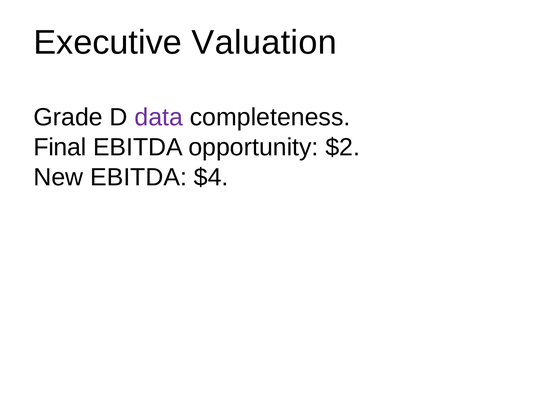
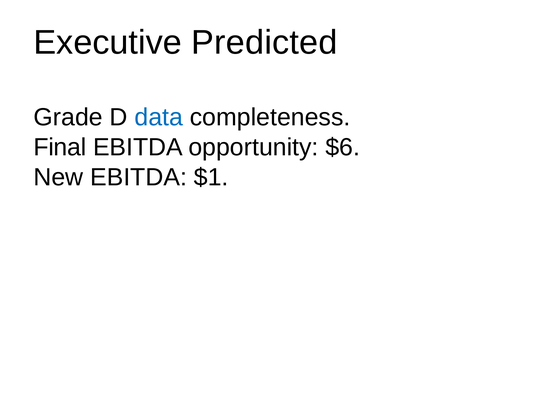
Valuation: Valuation -> Predicted
data colour: purple -> blue
$2: $2 -> $6
$4: $4 -> $1
